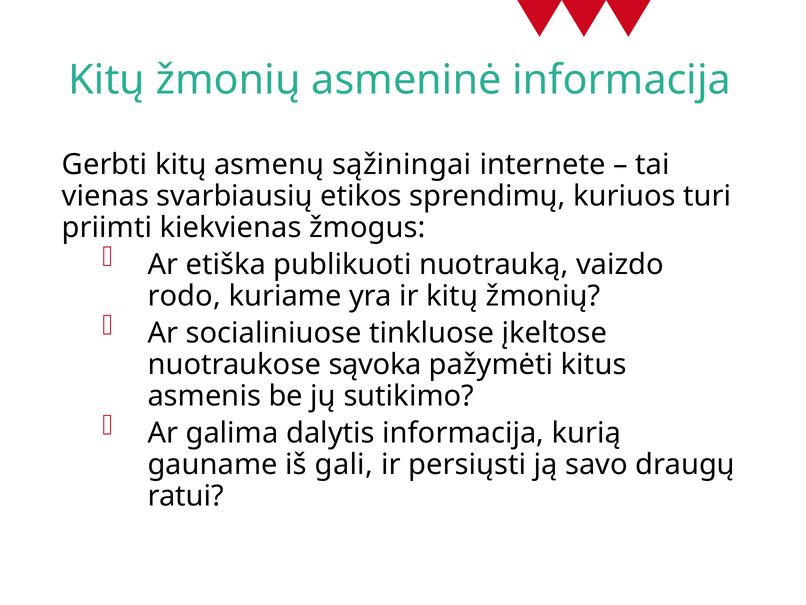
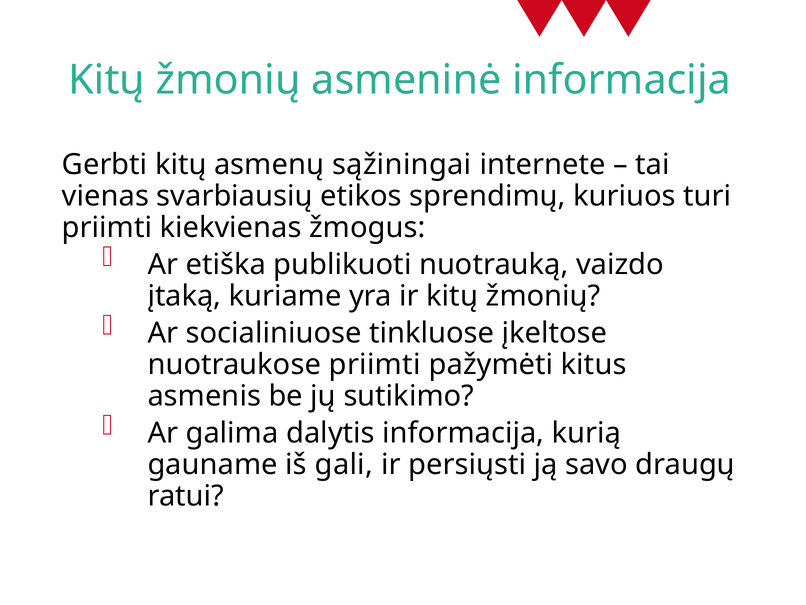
rodo: rodo -> įtaką
nuotraukose sąvoka: sąvoka -> priimti
